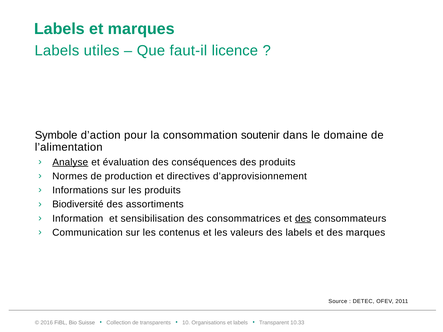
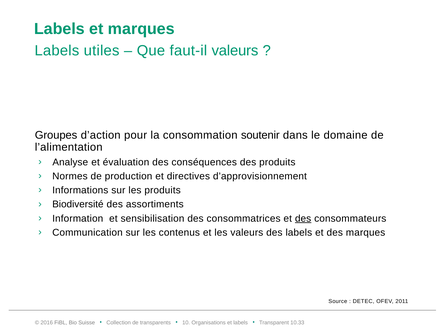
faut-il licence: licence -> valeurs
Symbole: Symbole -> Groupes
Analyse underline: present -> none
